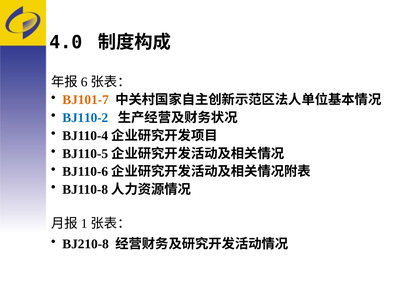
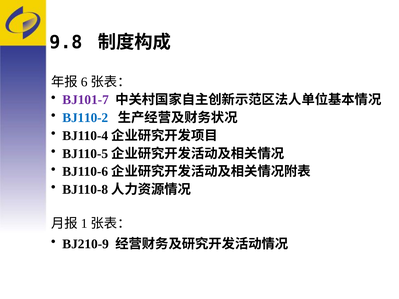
4.0: 4.0 -> 9.8
BJ101-7 colour: orange -> purple
BJ210-8: BJ210-8 -> BJ210-9
